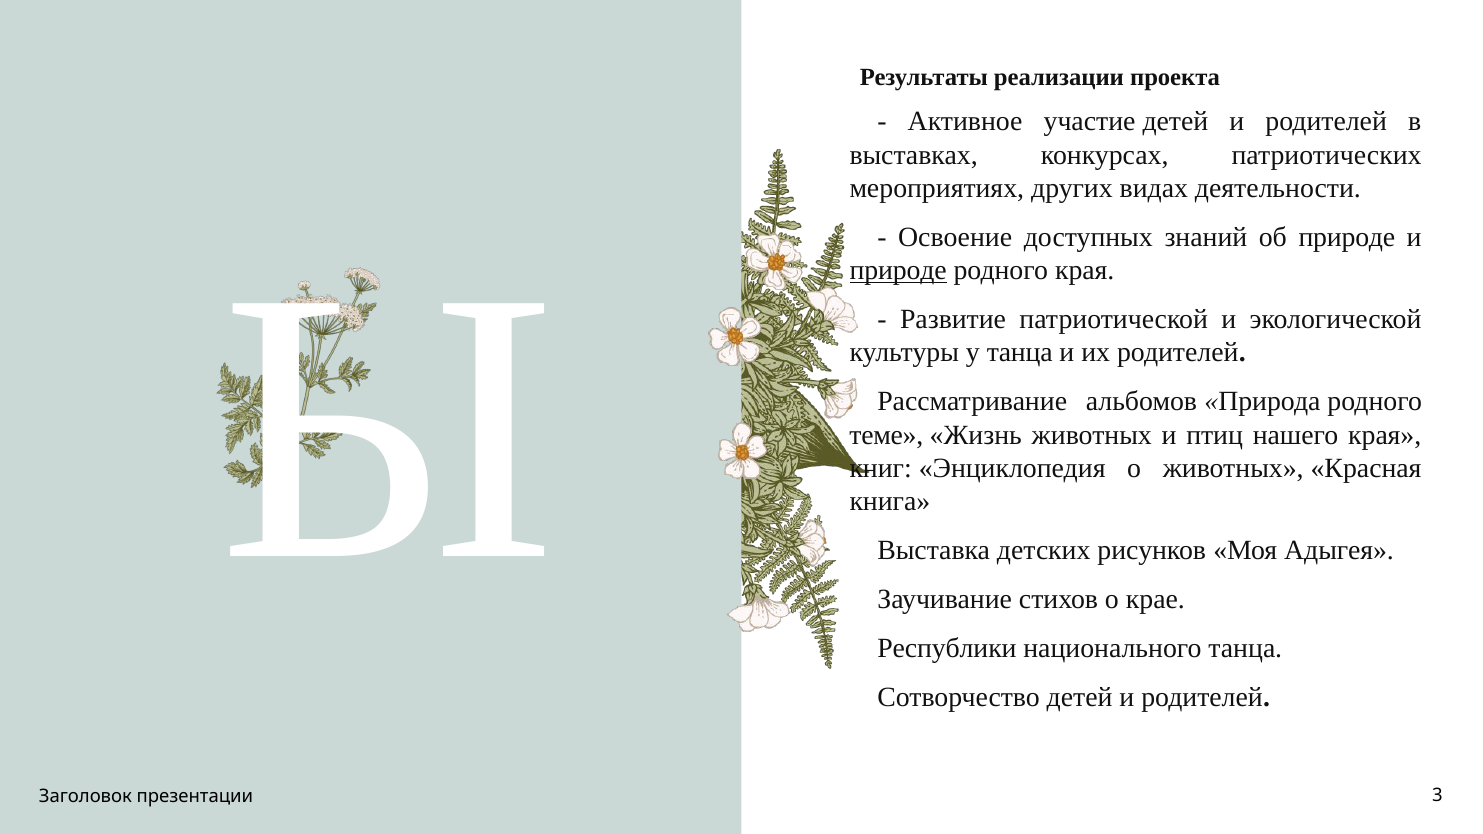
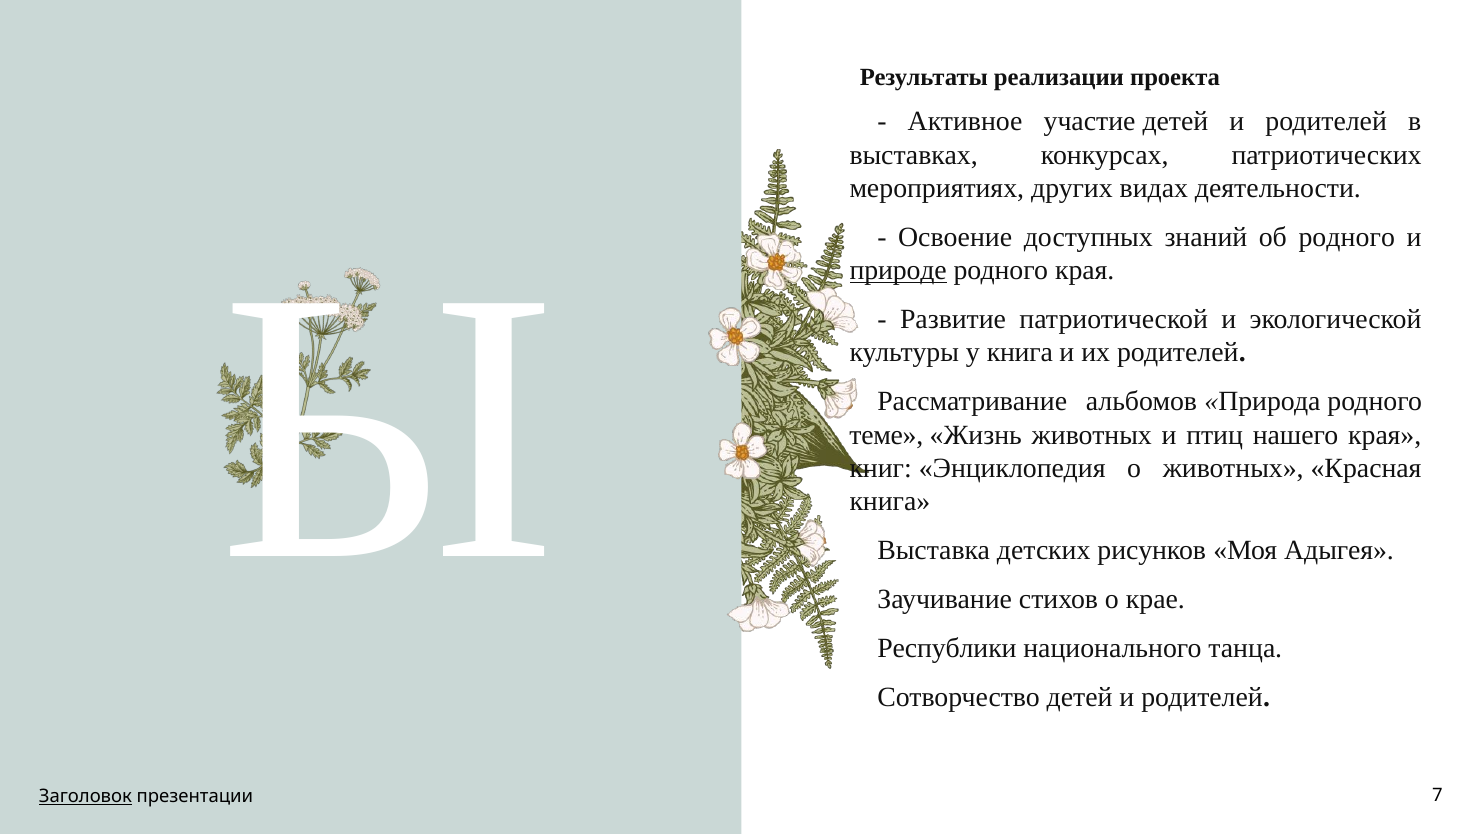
об природе: природе -> родного
у танца: танца -> книга
Заголовок underline: none -> present
3: 3 -> 7
